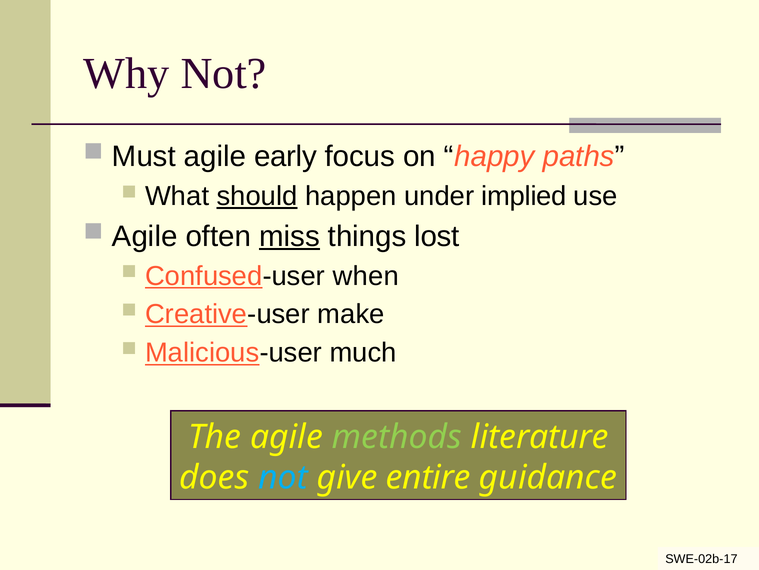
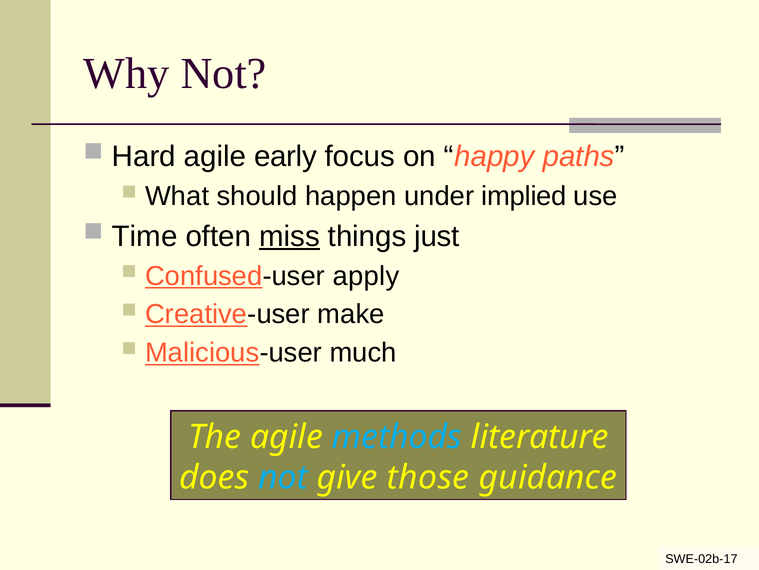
Must: Must -> Hard
should underline: present -> none
Agile at (145, 236): Agile -> Time
lost: lost -> just
when: when -> apply
methods colour: light green -> light blue
entire: entire -> those
